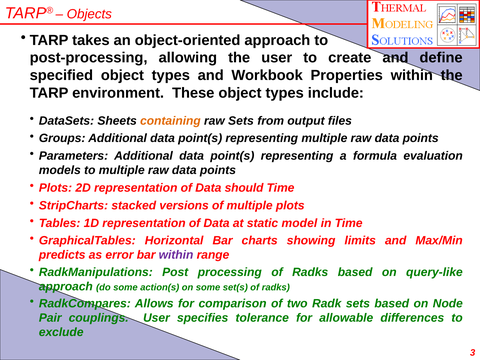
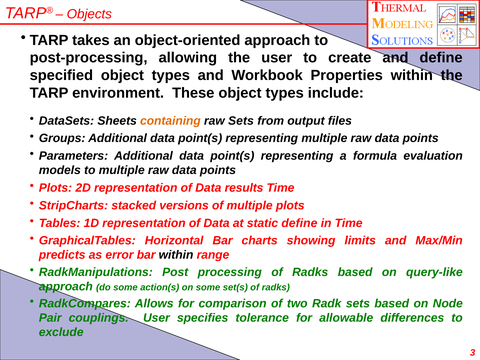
should: should -> results
static model: model -> define
within at (176, 255) colour: purple -> black
